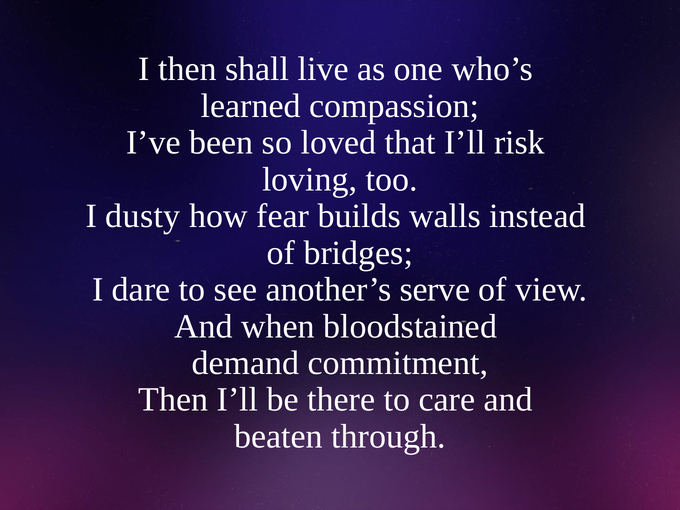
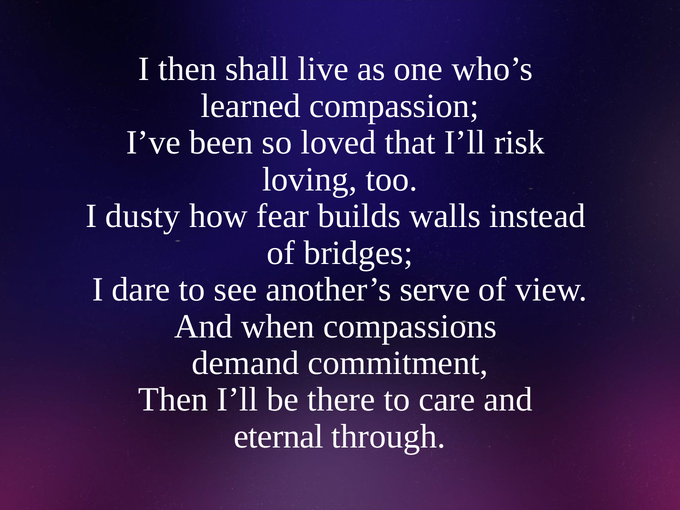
bloodstained: bloodstained -> compassions
beaten: beaten -> eternal
